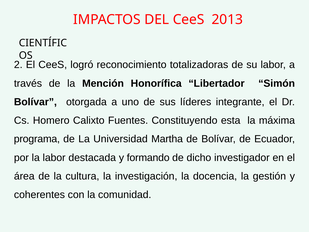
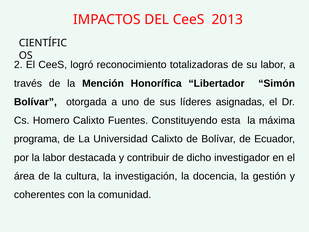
integrante: integrante -> asignadas
Universidad Martha: Martha -> Calixto
formando: formando -> contribuir
